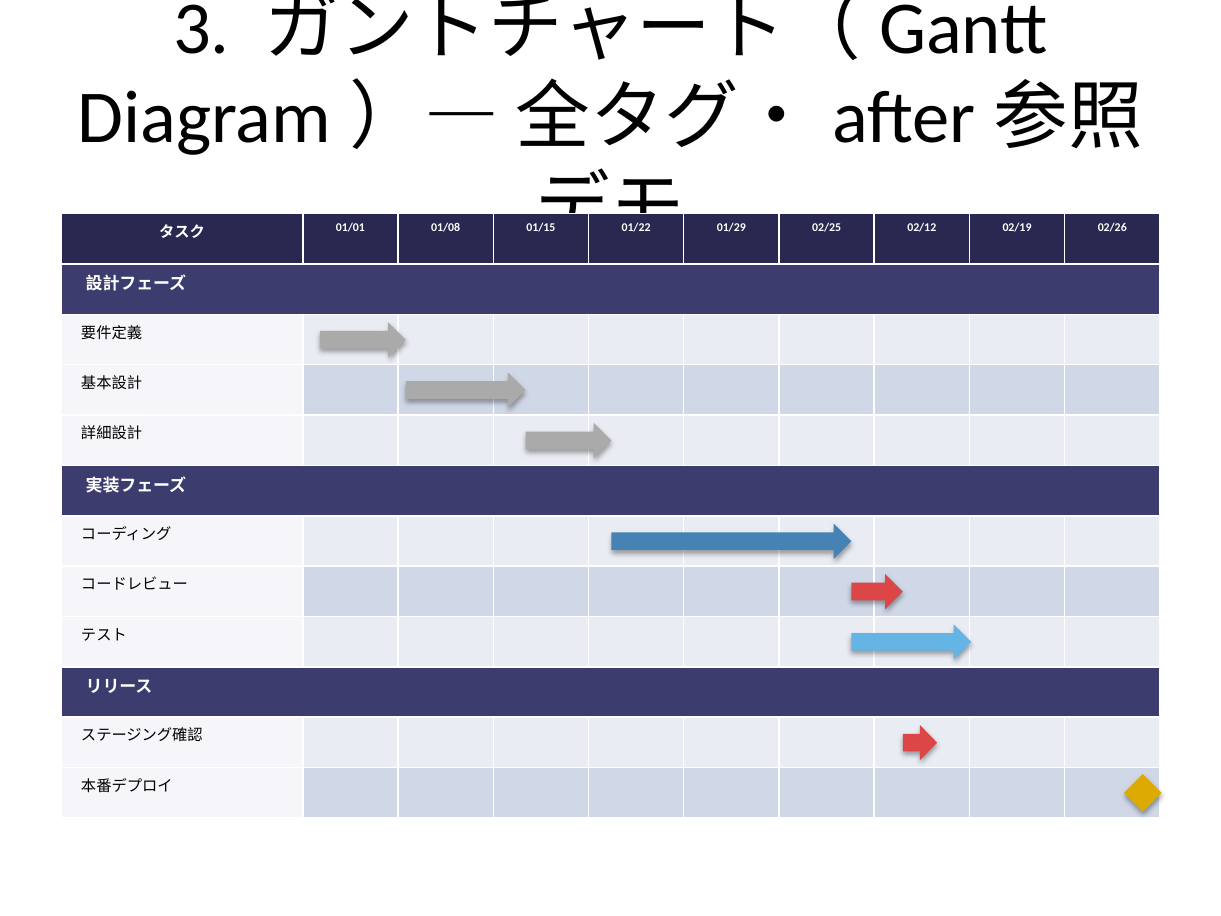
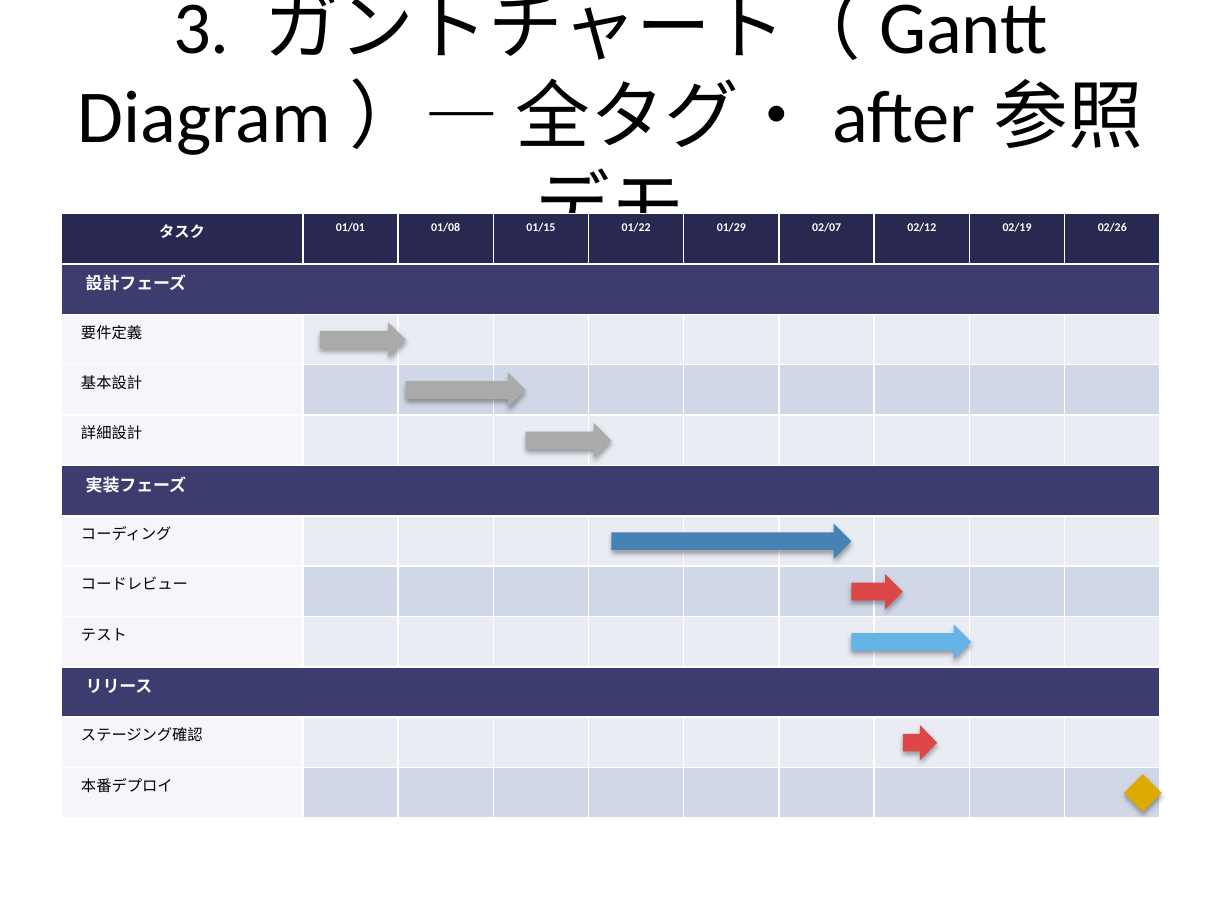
02/25: 02/25 -> 02/07
